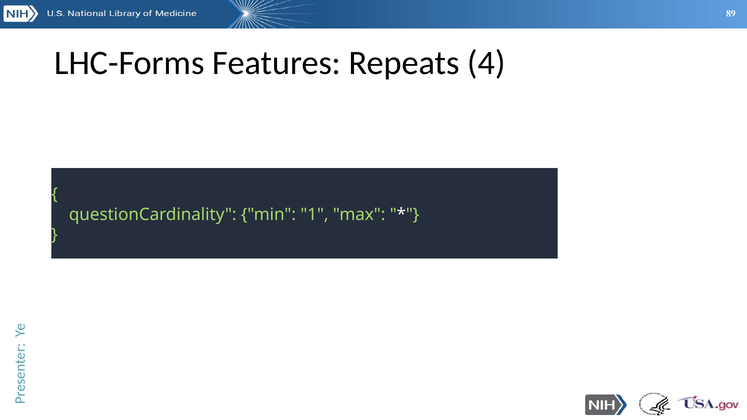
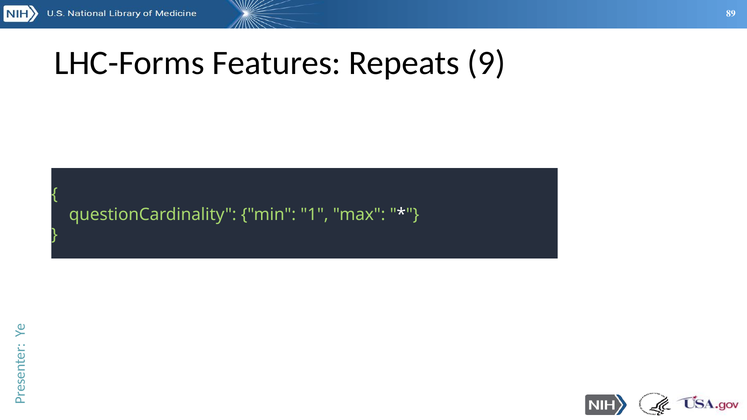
4: 4 -> 9
